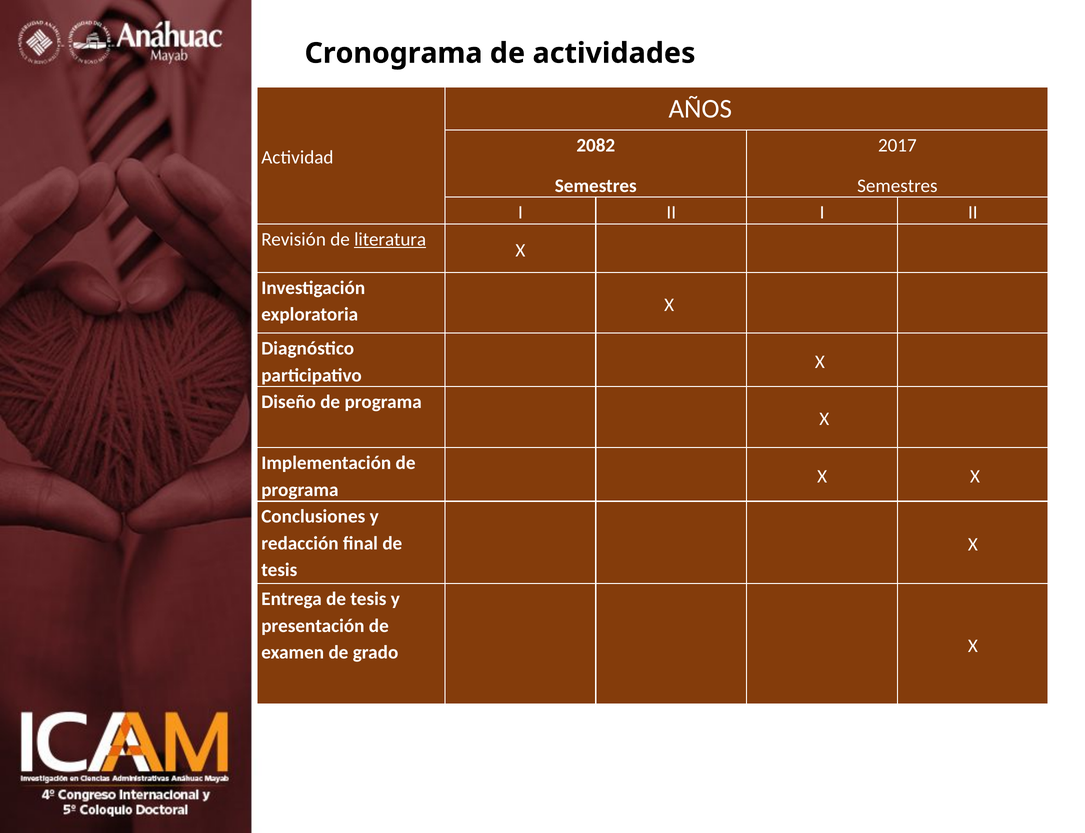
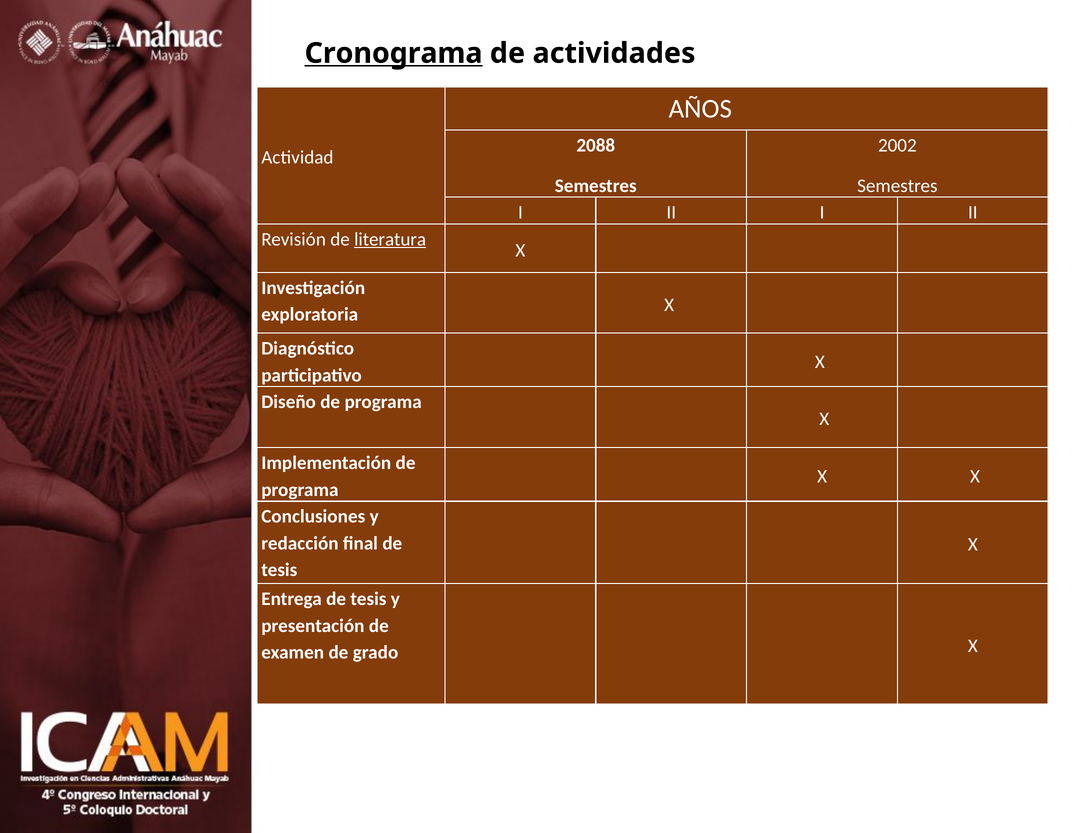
Cronograma underline: none -> present
2082: 2082 -> 2088
2017: 2017 -> 2002
